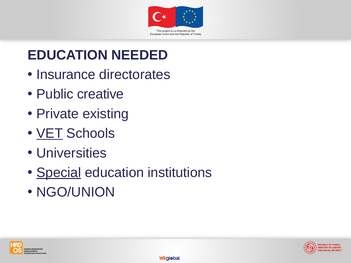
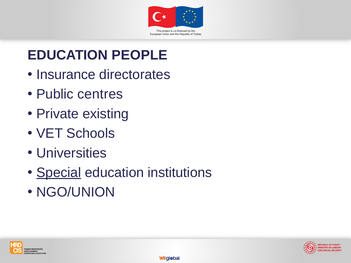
NEEDED: NEEDED -> PEOPLE
creative: creative -> centres
VET underline: present -> none
